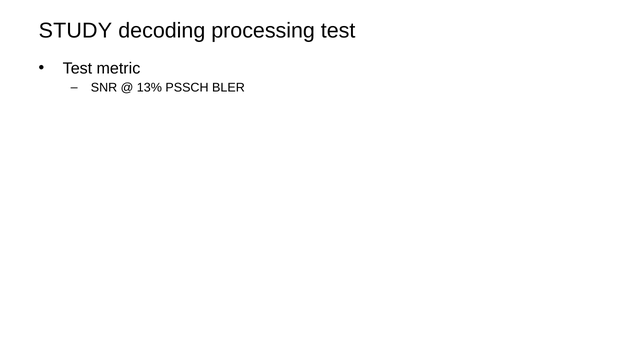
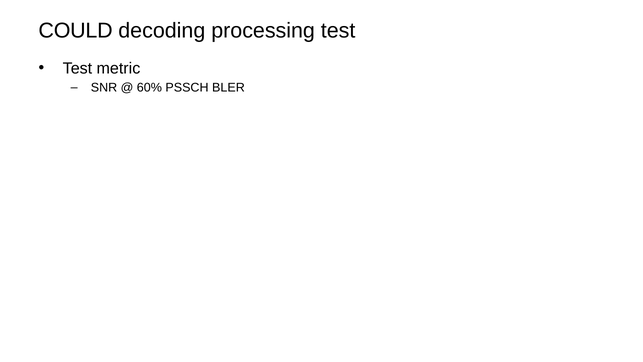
STUDY: STUDY -> COULD
13%: 13% -> 60%
